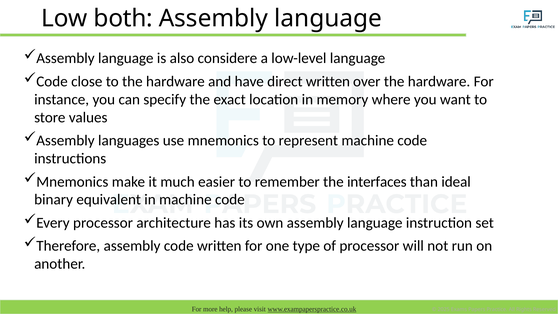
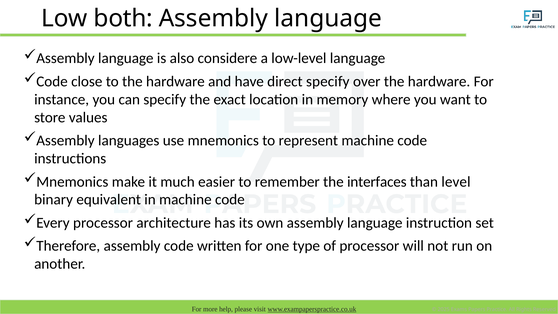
direct written: written -> specify
ideal: ideal -> level
